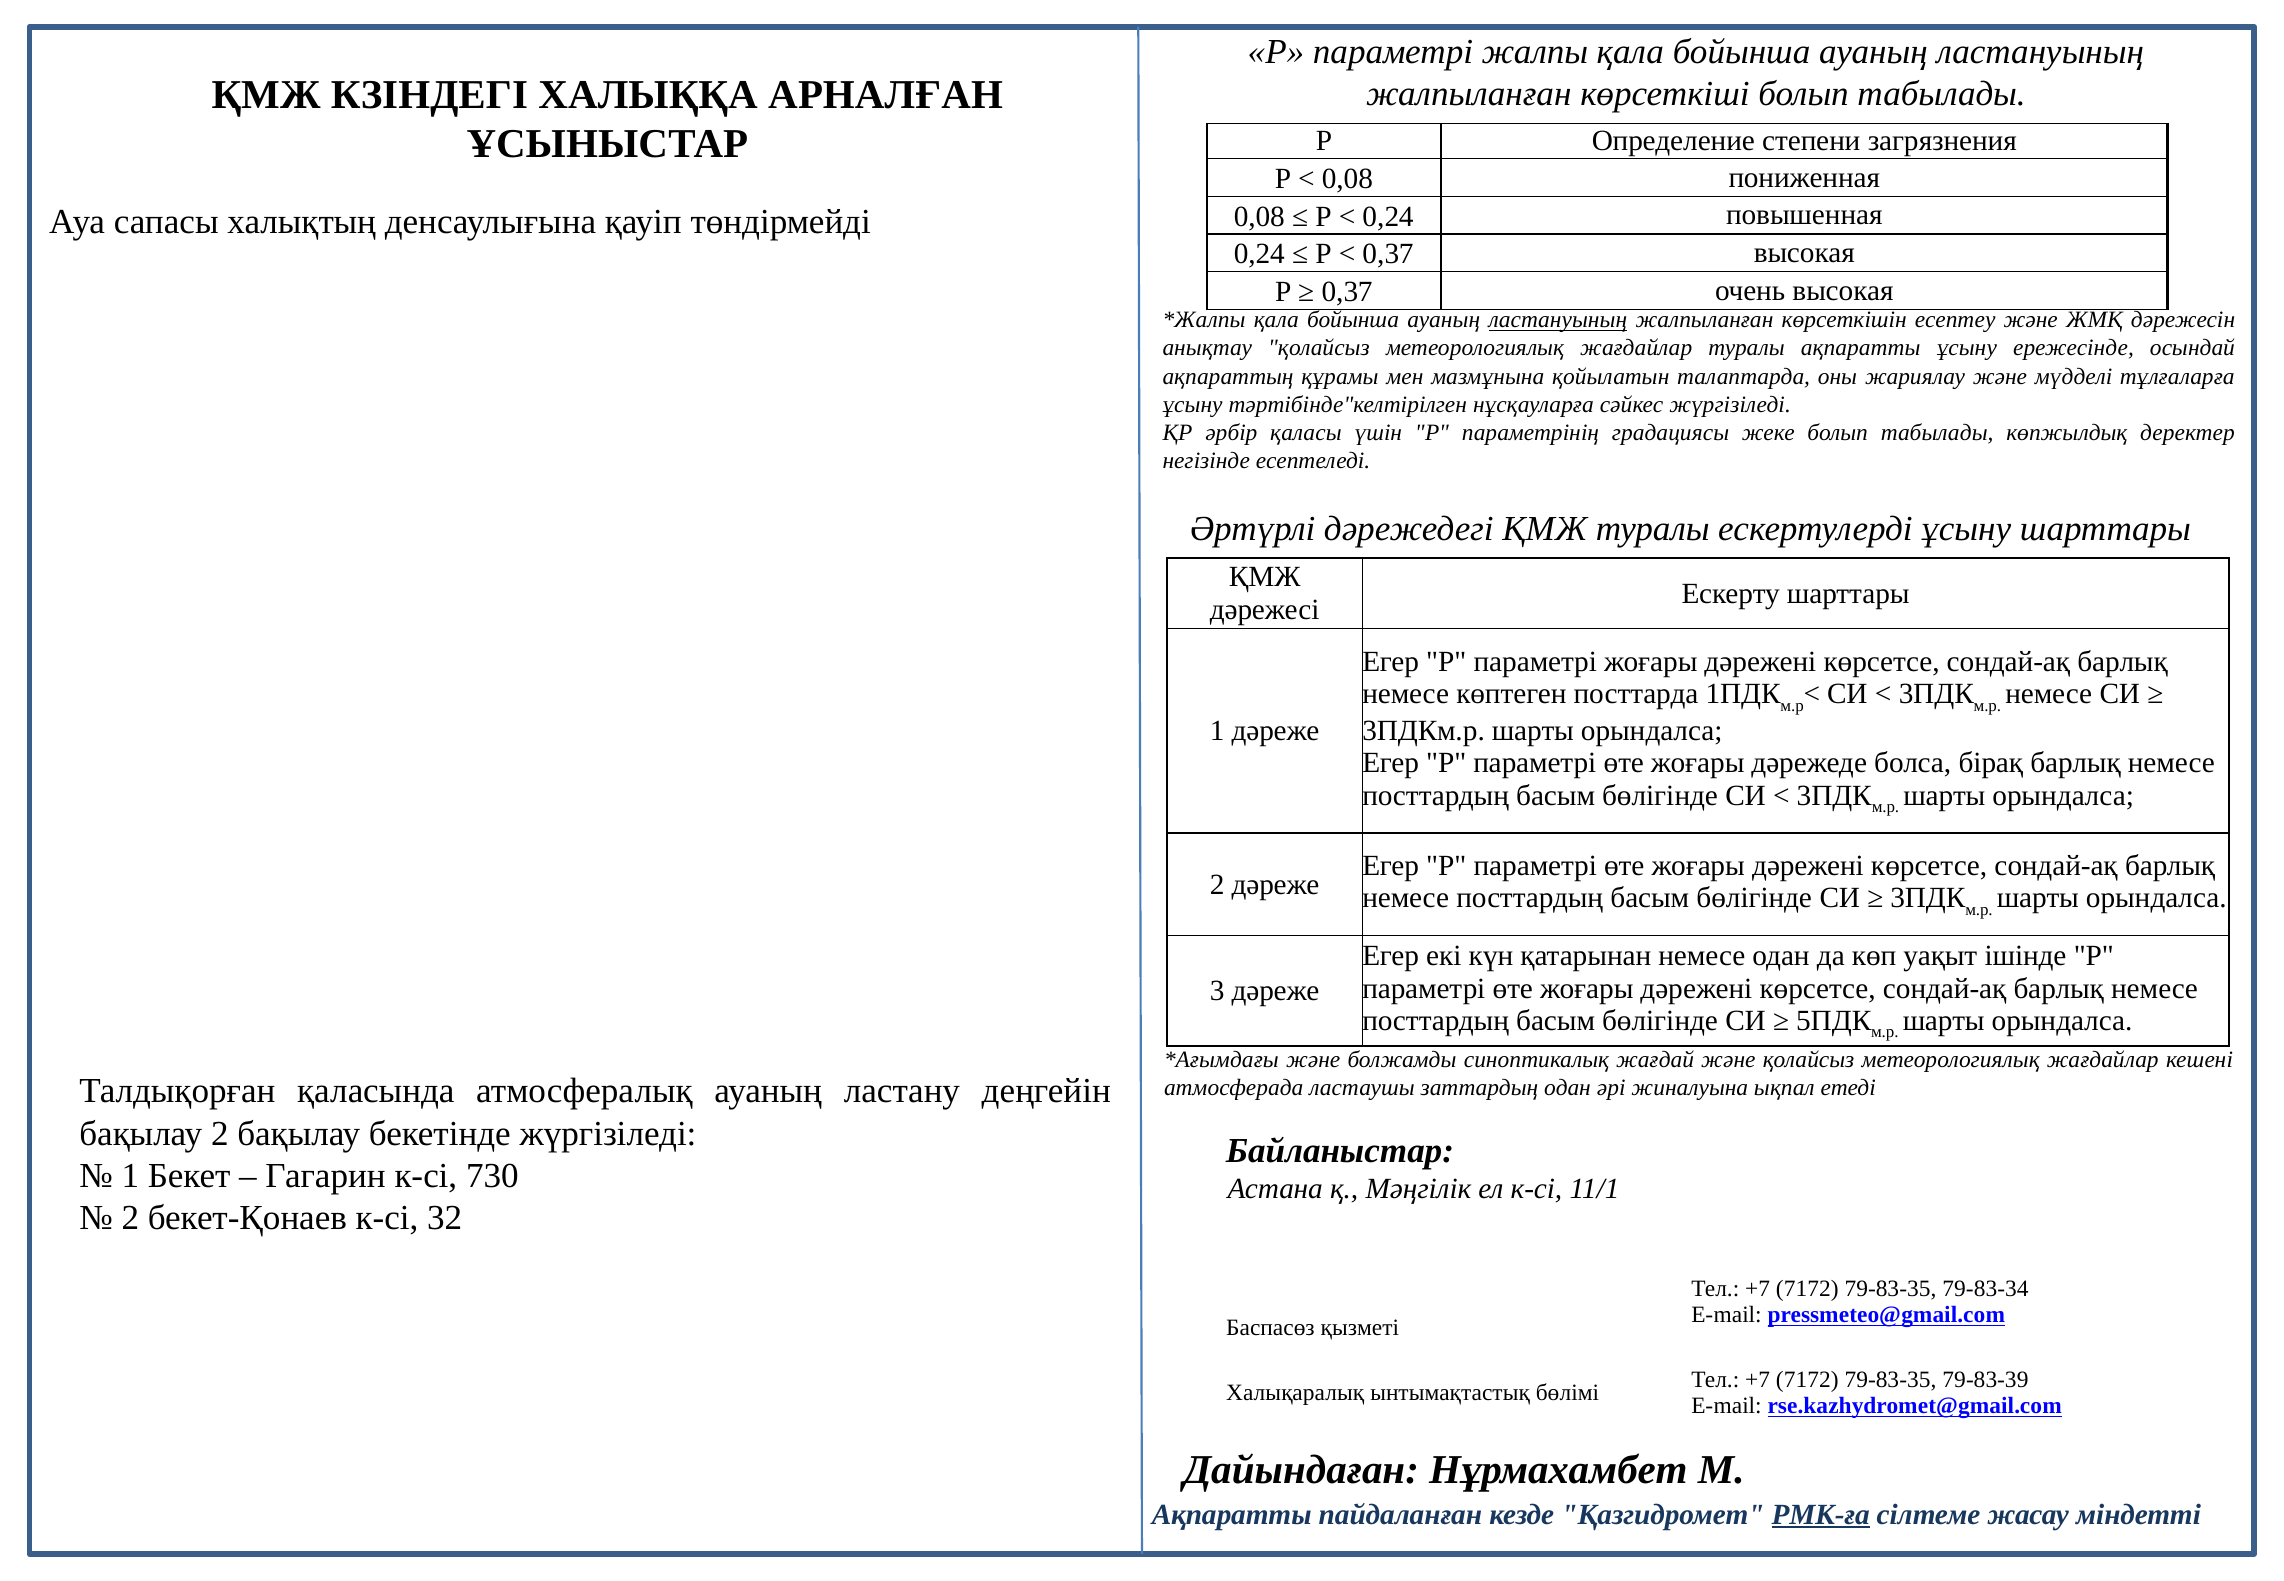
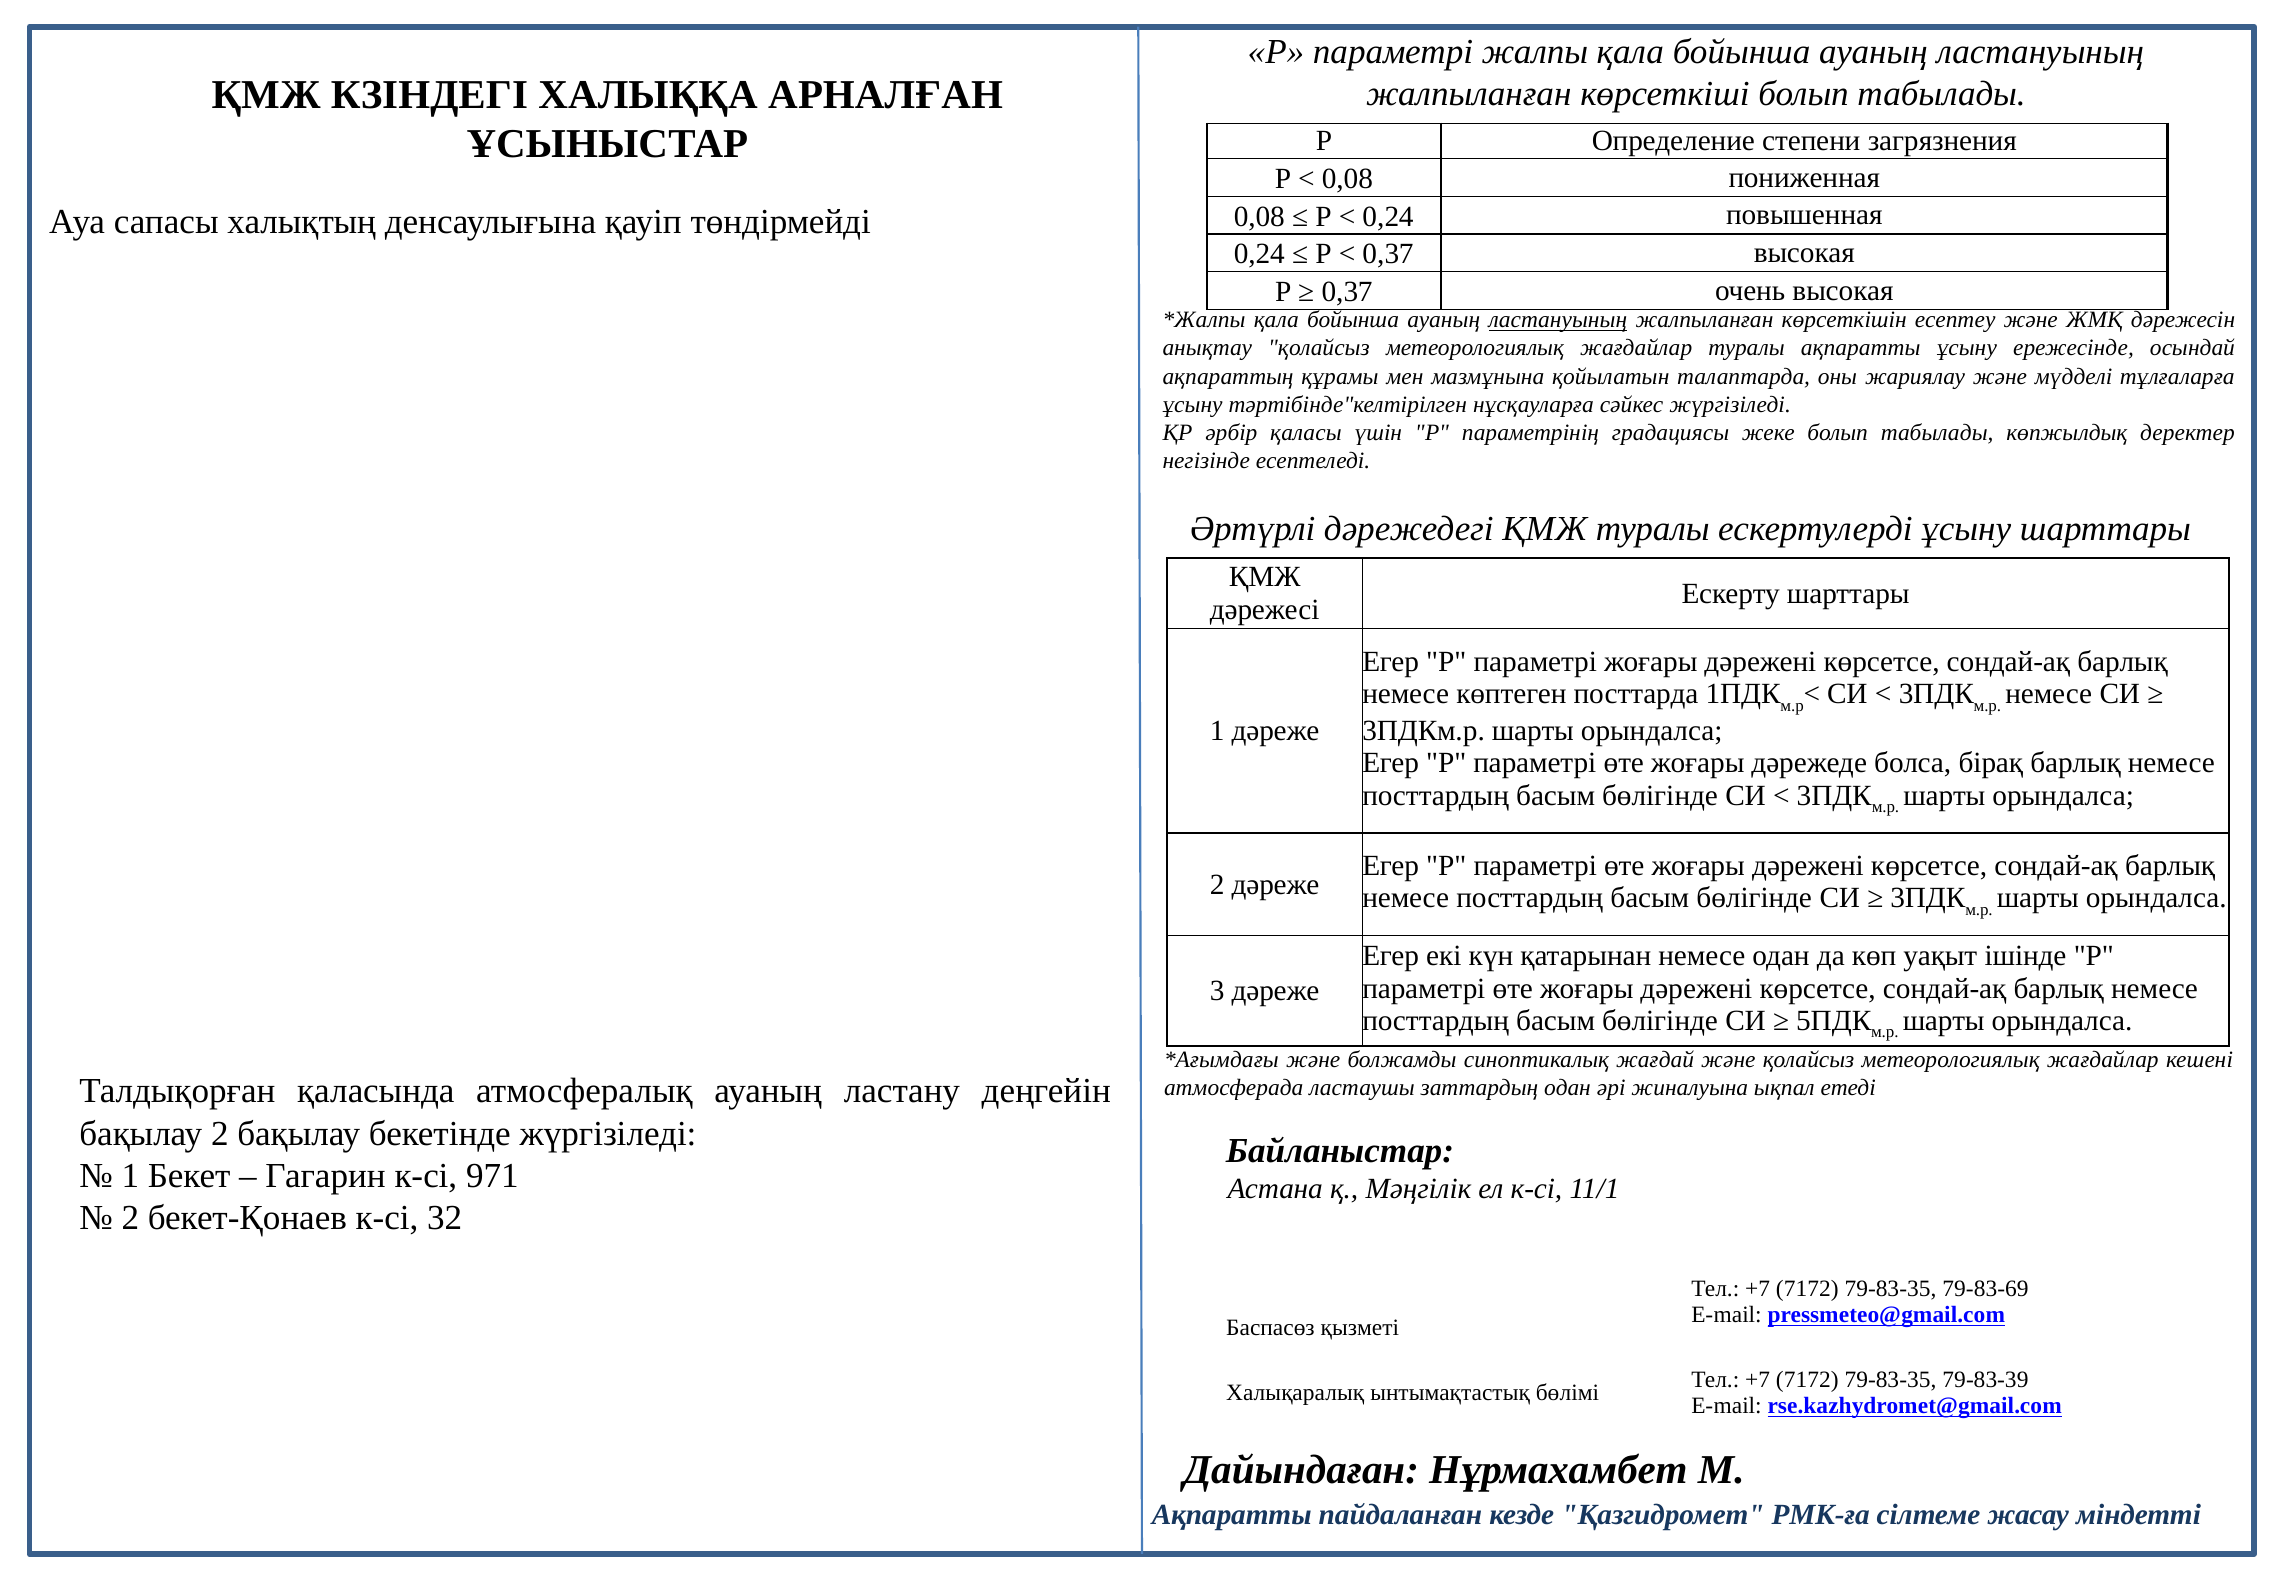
730: 730 -> 971
79-83-34: 79-83-34 -> 79-83-69
РМК-ға underline: present -> none
